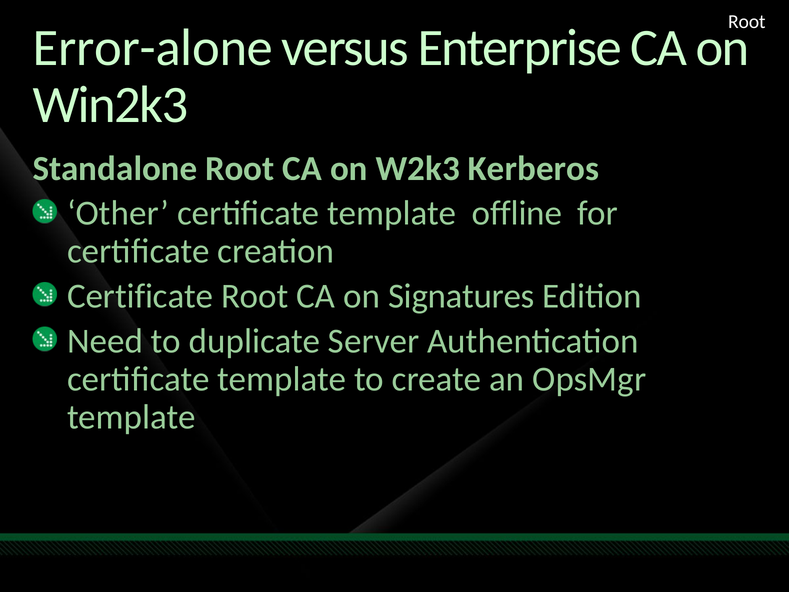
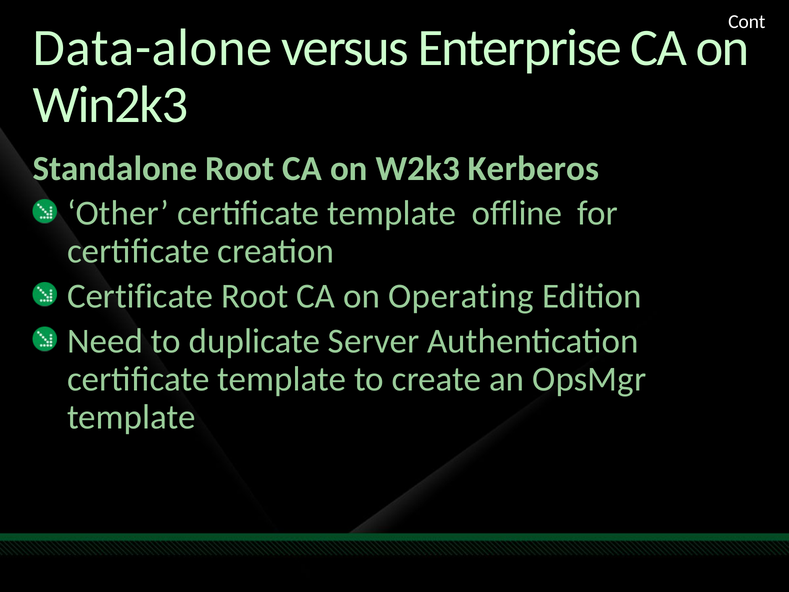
Root at (747, 22): Root -> Cont
Error-alone: Error-alone -> Data-alone
Signatures: Signatures -> Operating
